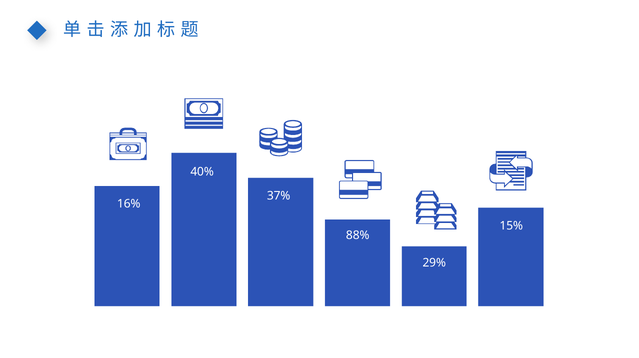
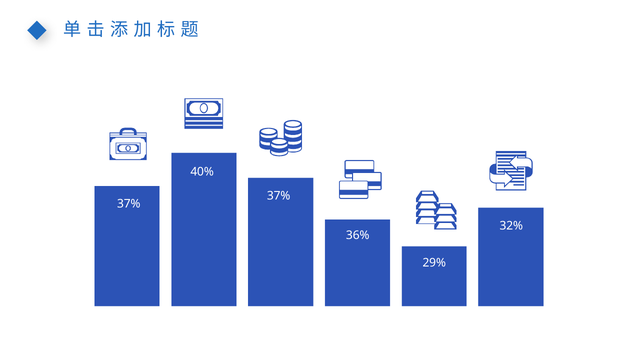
16% at (129, 204): 16% -> 37%
15%: 15% -> 32%
88%: 88% -> 36%
